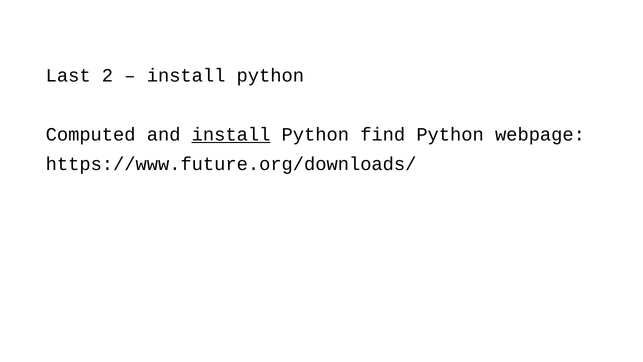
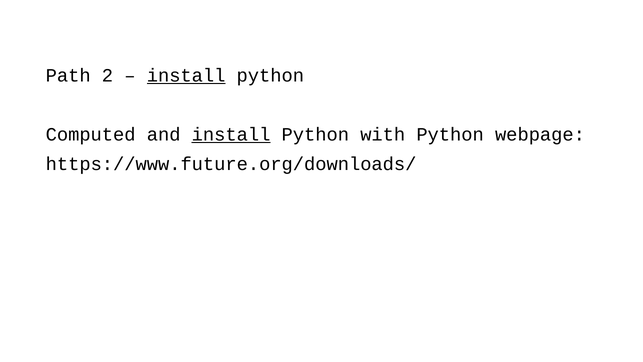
Last: Last -> Path
install at (186, 75) underline: none -> present
find: find -> with
